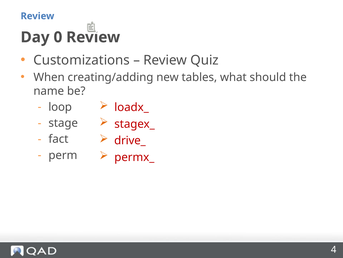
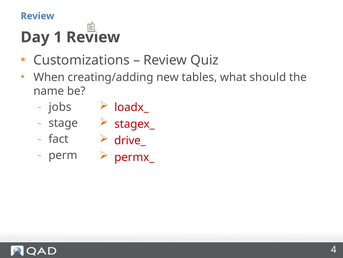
0: 0 -> 1
loop: loop -> jobs
